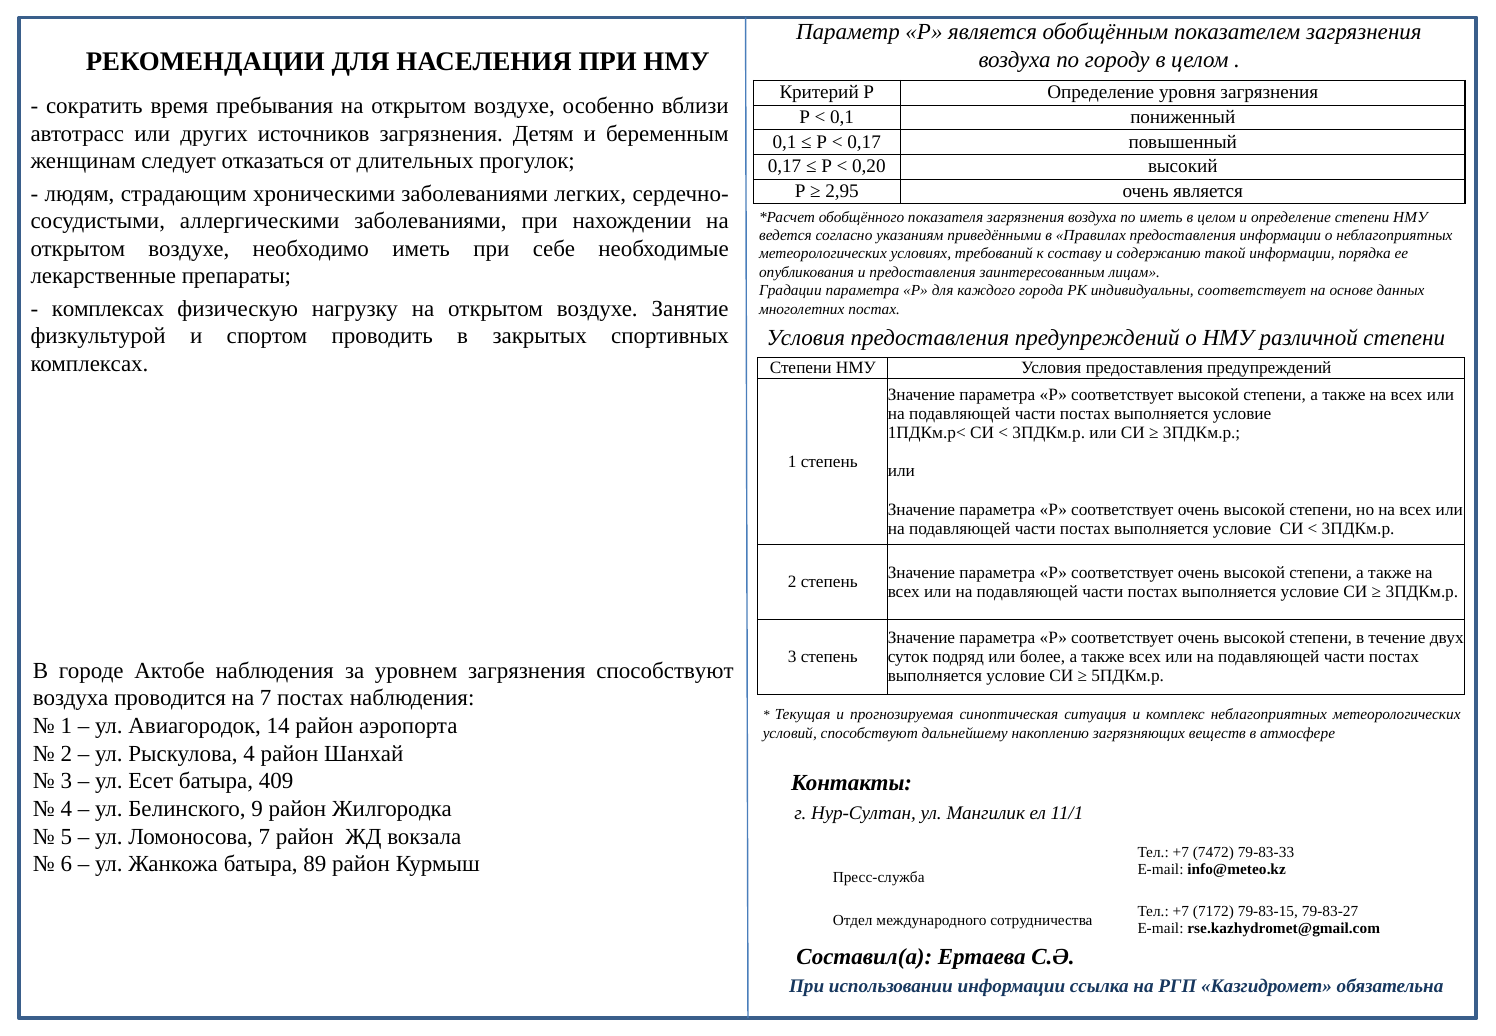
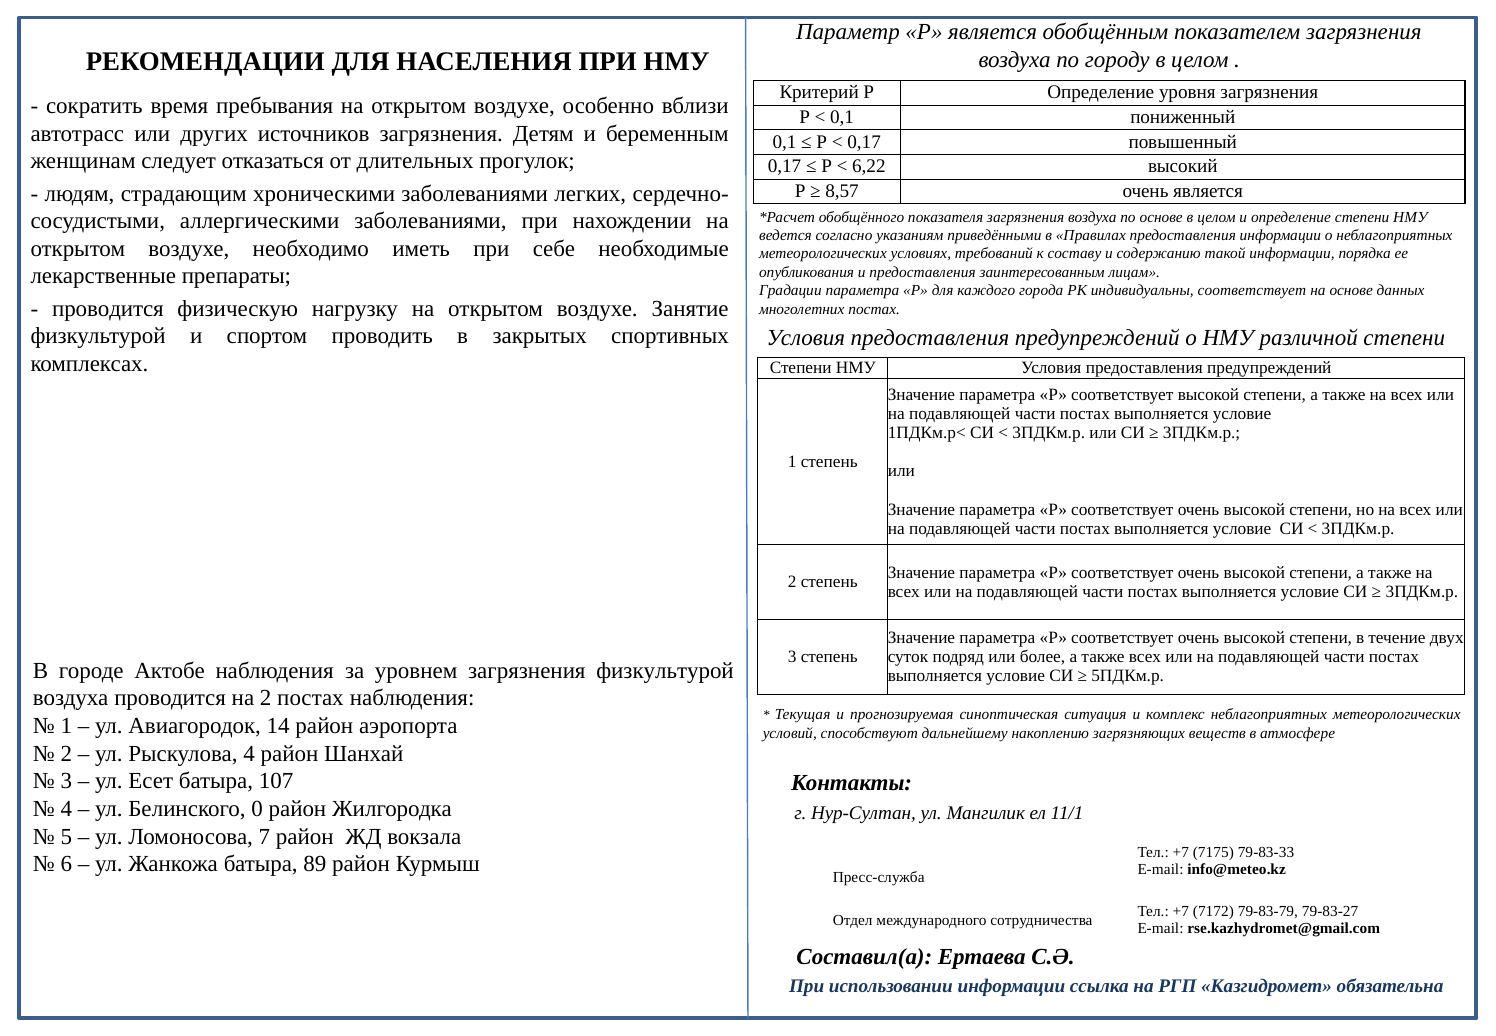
0,20: 0,20 -> 6,22
2,95: 2,95 -> 8,57
по иметь: иметь -> основе
комплексах at (108, 309): комплексах -> проводится
загрязнения способствуют: способствуют -> физкультурой
на 7: 7 -> 2
409: 409 -> 107
9: 9 -> 0
7472: 7472 -> 7175
79-83-15: 79-83-15 -> 79-83-79
